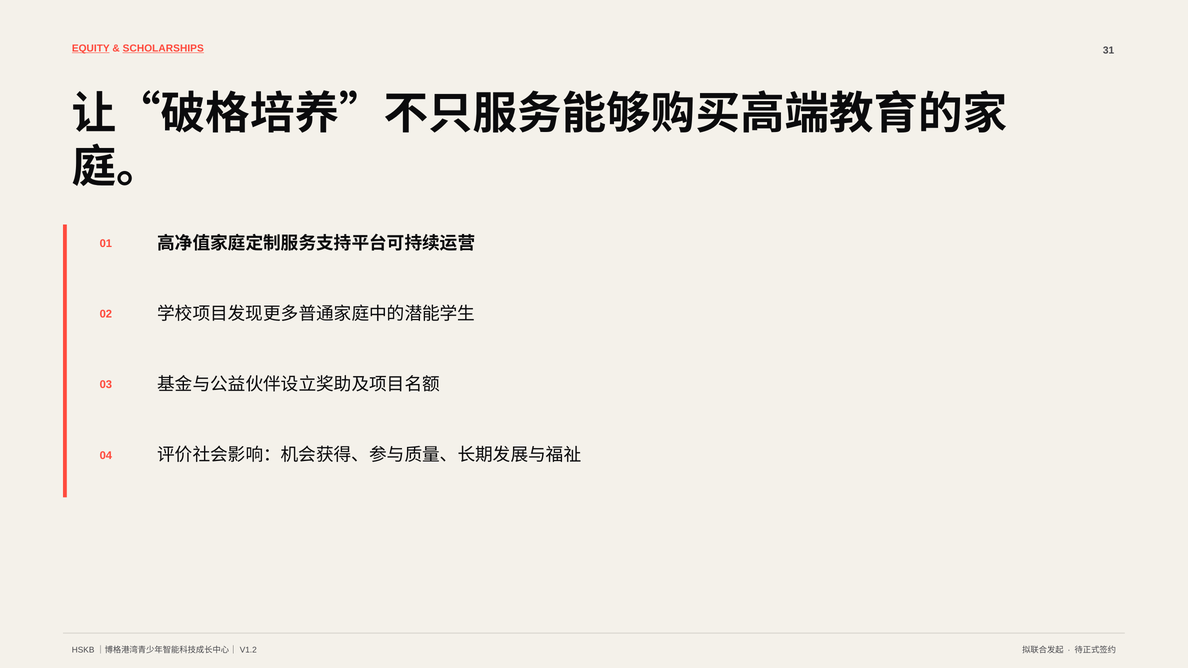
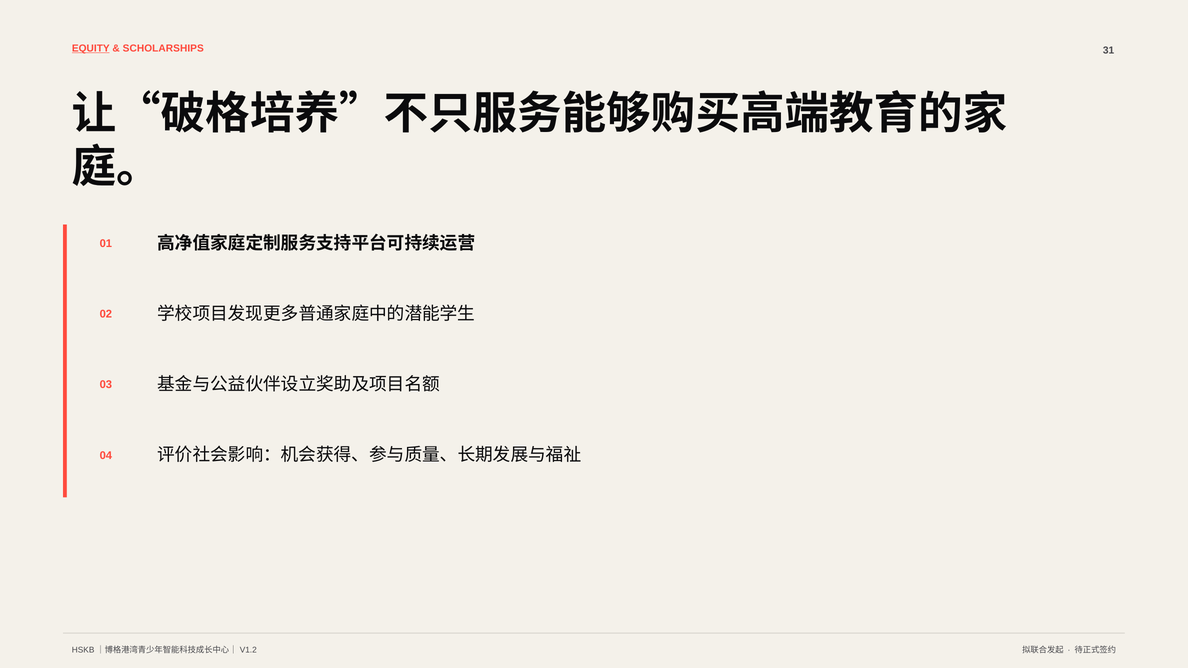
SCHOLARSHIPS underline: present -> none
